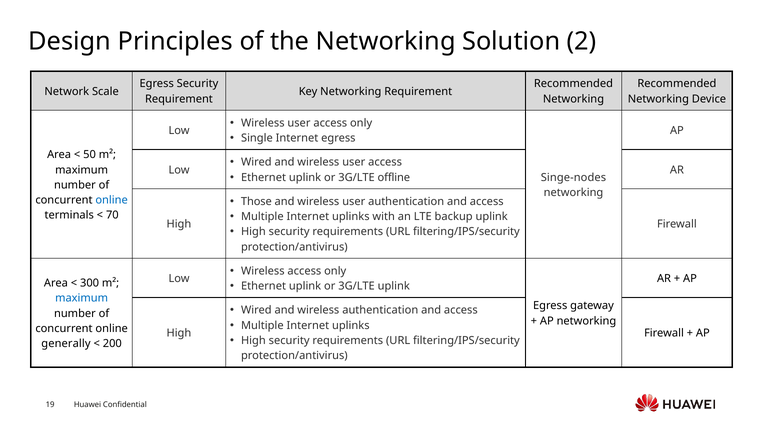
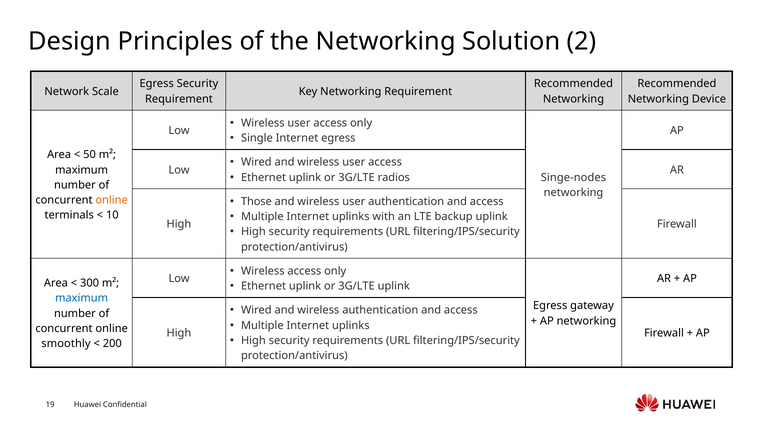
offline: offline -> radios
online at (112, 200) colour: blue -> orange
70: 70 -> 10
generally: generally -> smoothly
